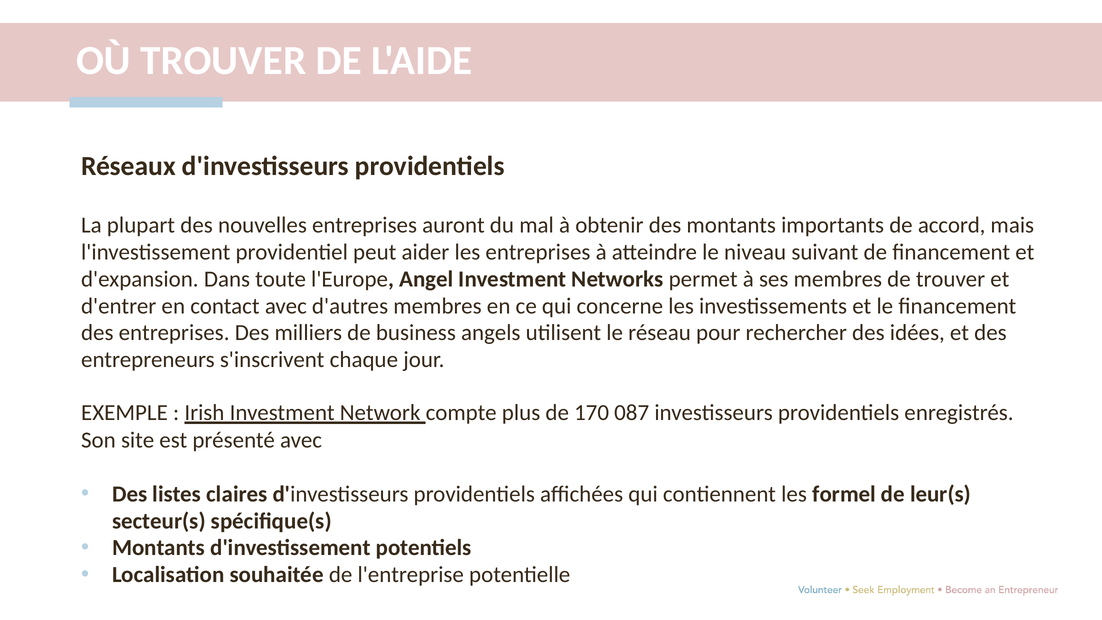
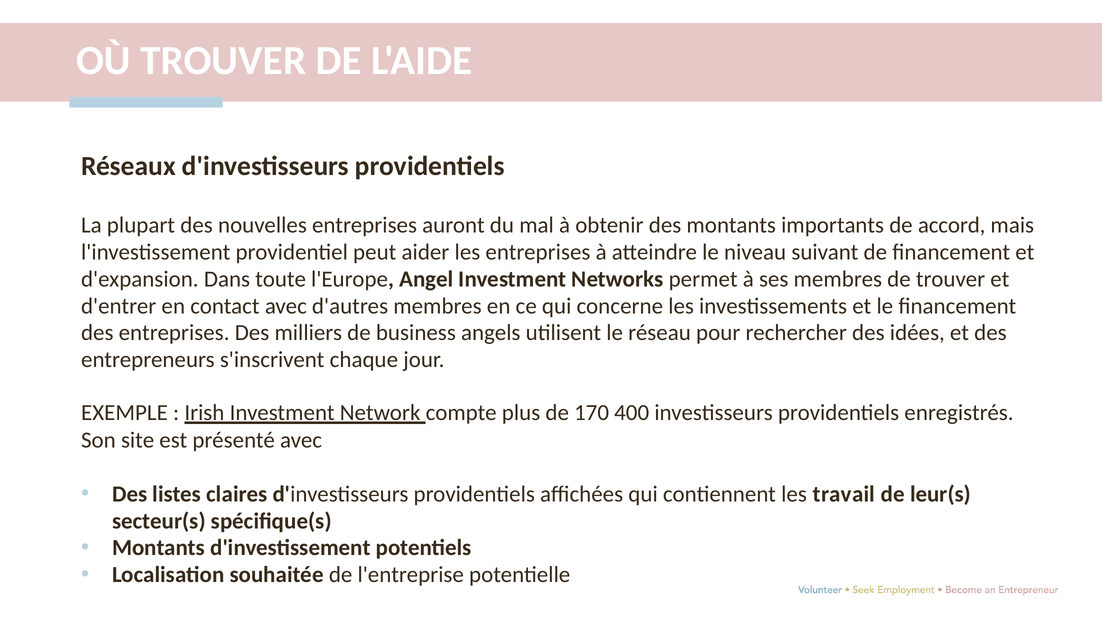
087: 087 -> 400
formel: formel -> travail
